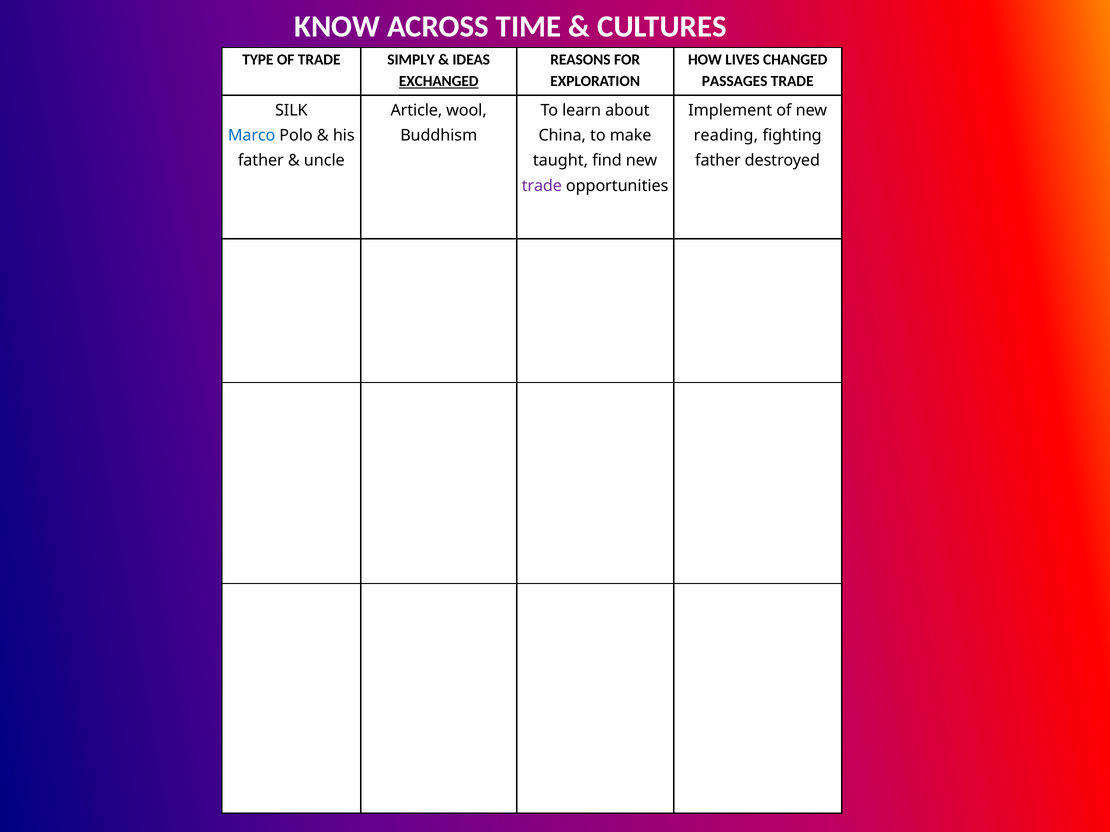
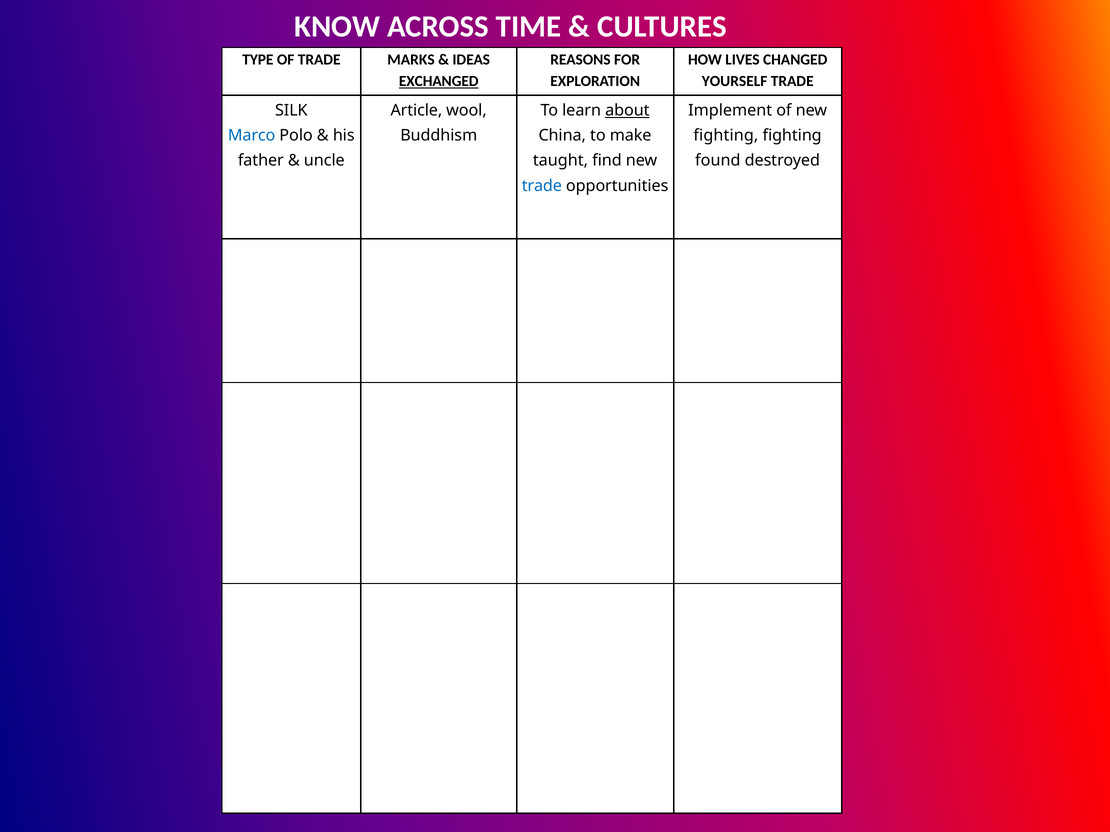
SIMPLY: SIMPLY -> MARKS
PASSAGES: PASSAGES -> YOURSELF
about underline: none -> present
reading at (726, 136): reading -> fighting
father at (718, 161): father -> found
trade at (542, 186) colour: purple -> blue
